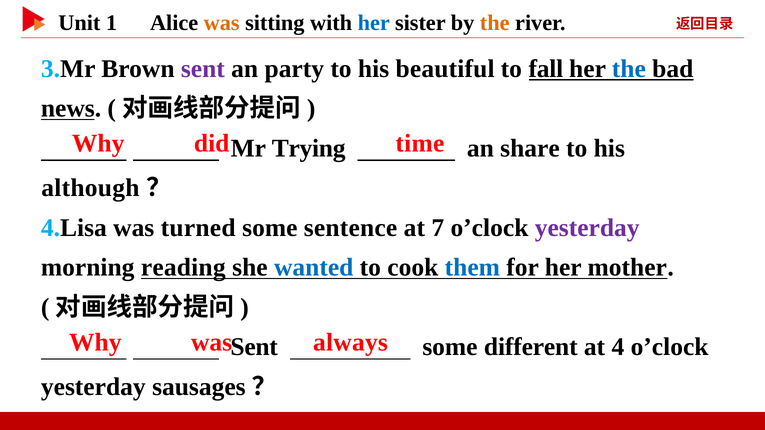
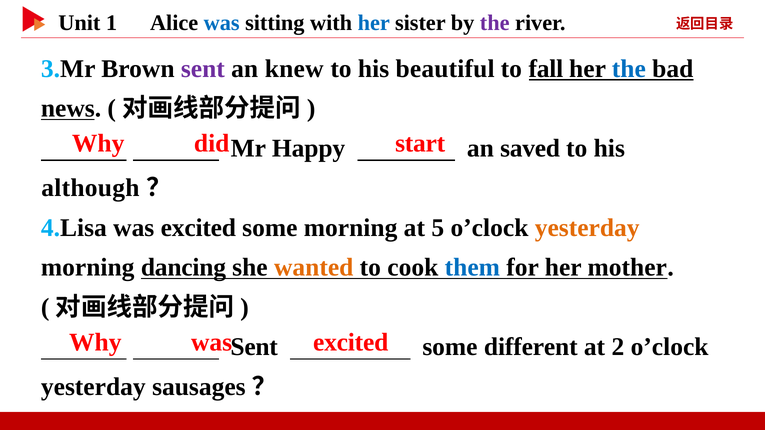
was at (222, 23) colour: orange -> blue
the at (495, 23) colour: orange -> purple
party: party -> knew
time: time -> start
Trying: Trying -> Happy
share: share -> saved
was turned: turned -> excited
some sentence: sentence -> morning
7: 7 -> 5
yesterday at (587, 228) colour: purple -> orange
reading: reading -> dancing
wanted colour: blue -> orange
always at (350, 342): always -> excited
4: 4 -> 2
